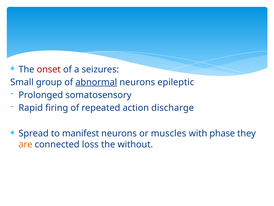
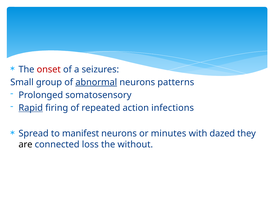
epileptic: epileptic -> patterns
Rapid underline: none -> present
discharge: discharge -> infections
muscles: muscles -> minutes
phase: phase -> dazed
are colour: orange -> black
